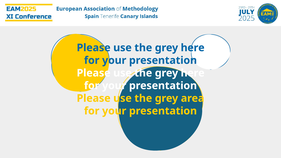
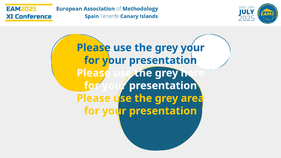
here at (193, 48): here -> your
